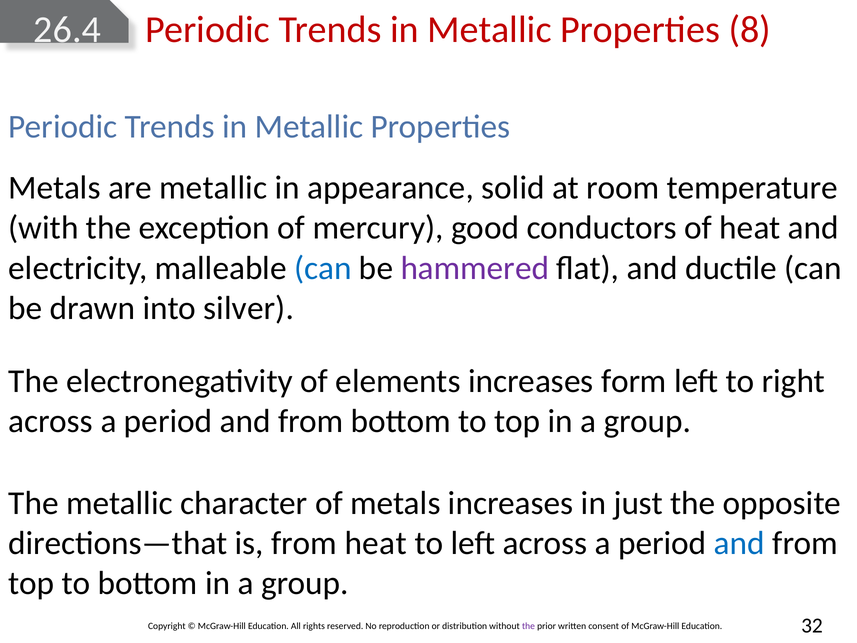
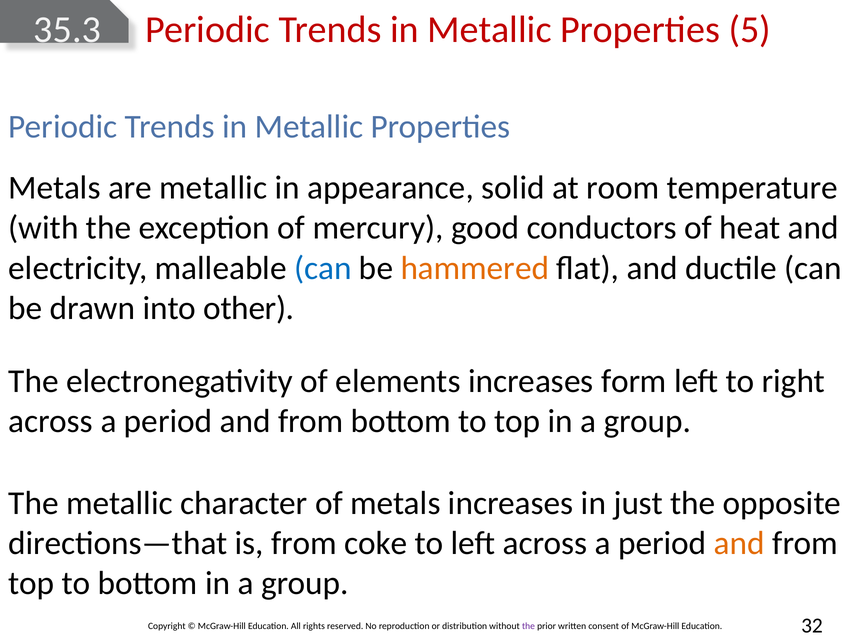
26.4: 26.4 -> 35.3
8: 8 -> 5
hammered colour: purple -> orange
silver: silver -> other
from heat: heat -> coke
and at (739, 543) colour: blue -> orange
